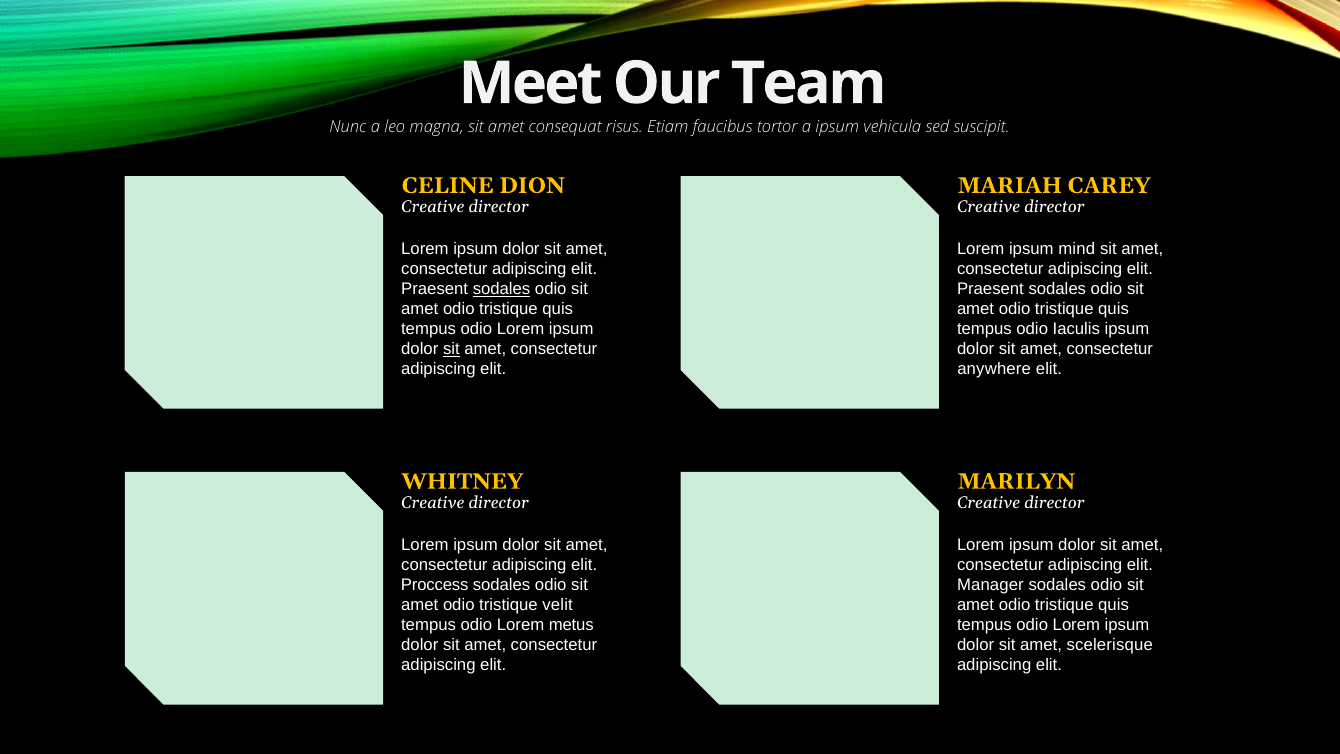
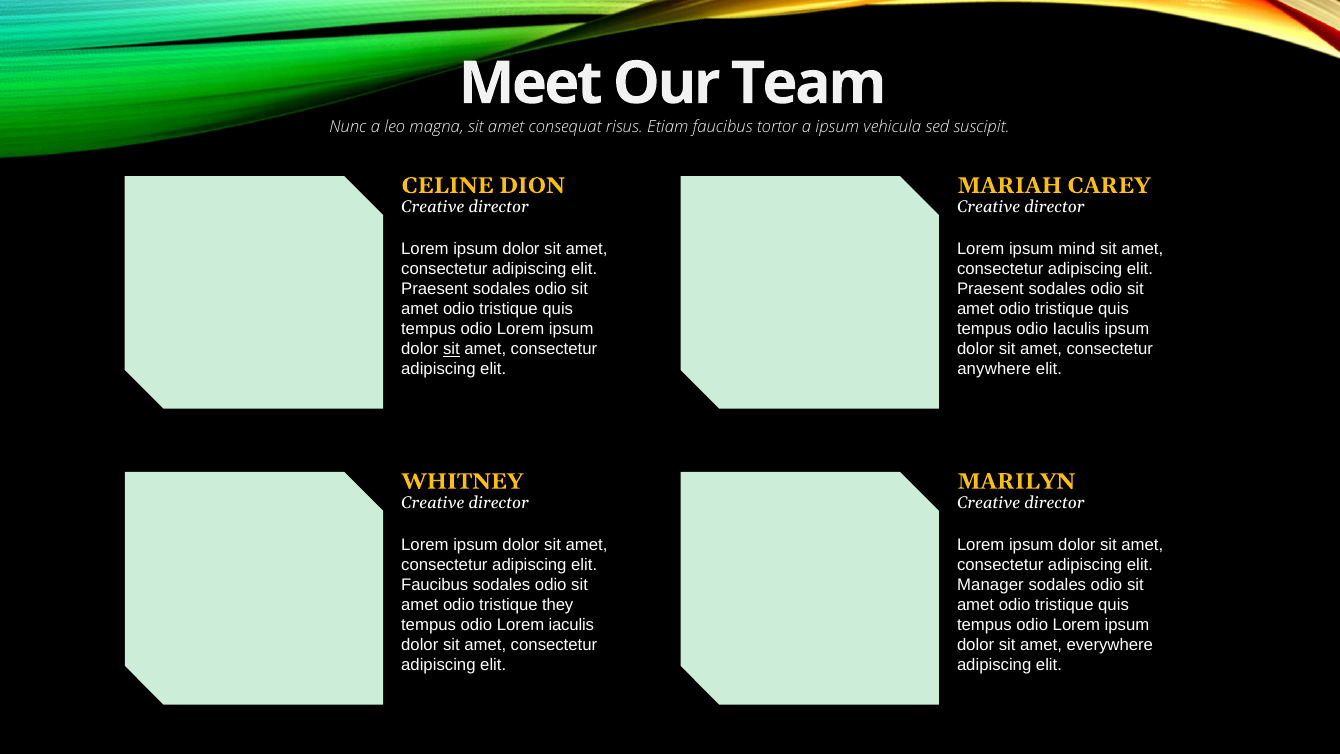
sodales at (502, 289) underline: present -> none
Proccess at (435, 585): Proccess -> Faucibus
velit: velit -> they
Lorem metus: metus -> iaculis
scelerisque: scelerisque -> everywhere
